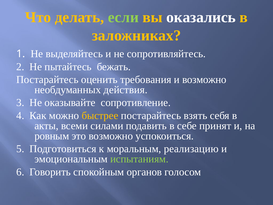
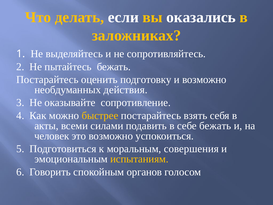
если colour: light green -> white
требования: требования -> подготовку
себе принят: принят -> бежать
ровным: ровным -> человек
реализацию: реализацию -> совершения
испытаниям colour: light green -> yellow
